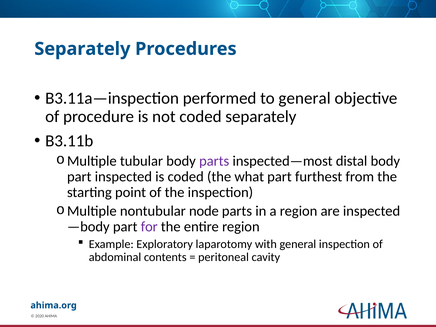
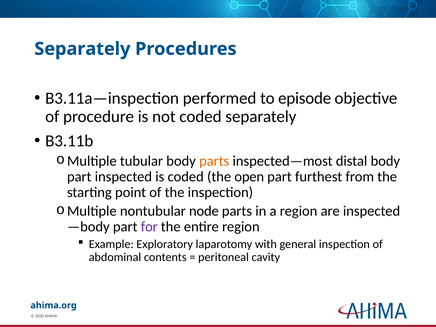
to general: general -> episode
parts at (214, 161) colour: purple -> orange
what: what -> open
